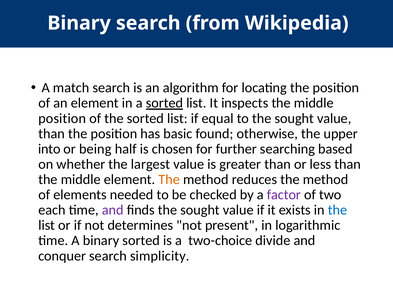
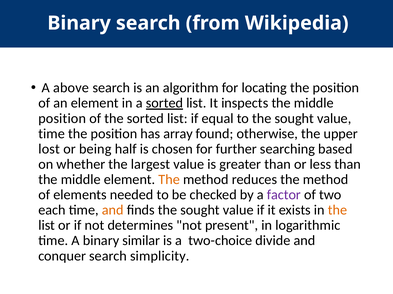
match: match -> above
than at (52, 134): than -> time
basic: basic -> array
into: into -> lost
and at (113, 211) colour: purple -> orange
the at (338, 211) colour: blue -> orange
binary sorted: sorted -> similar
